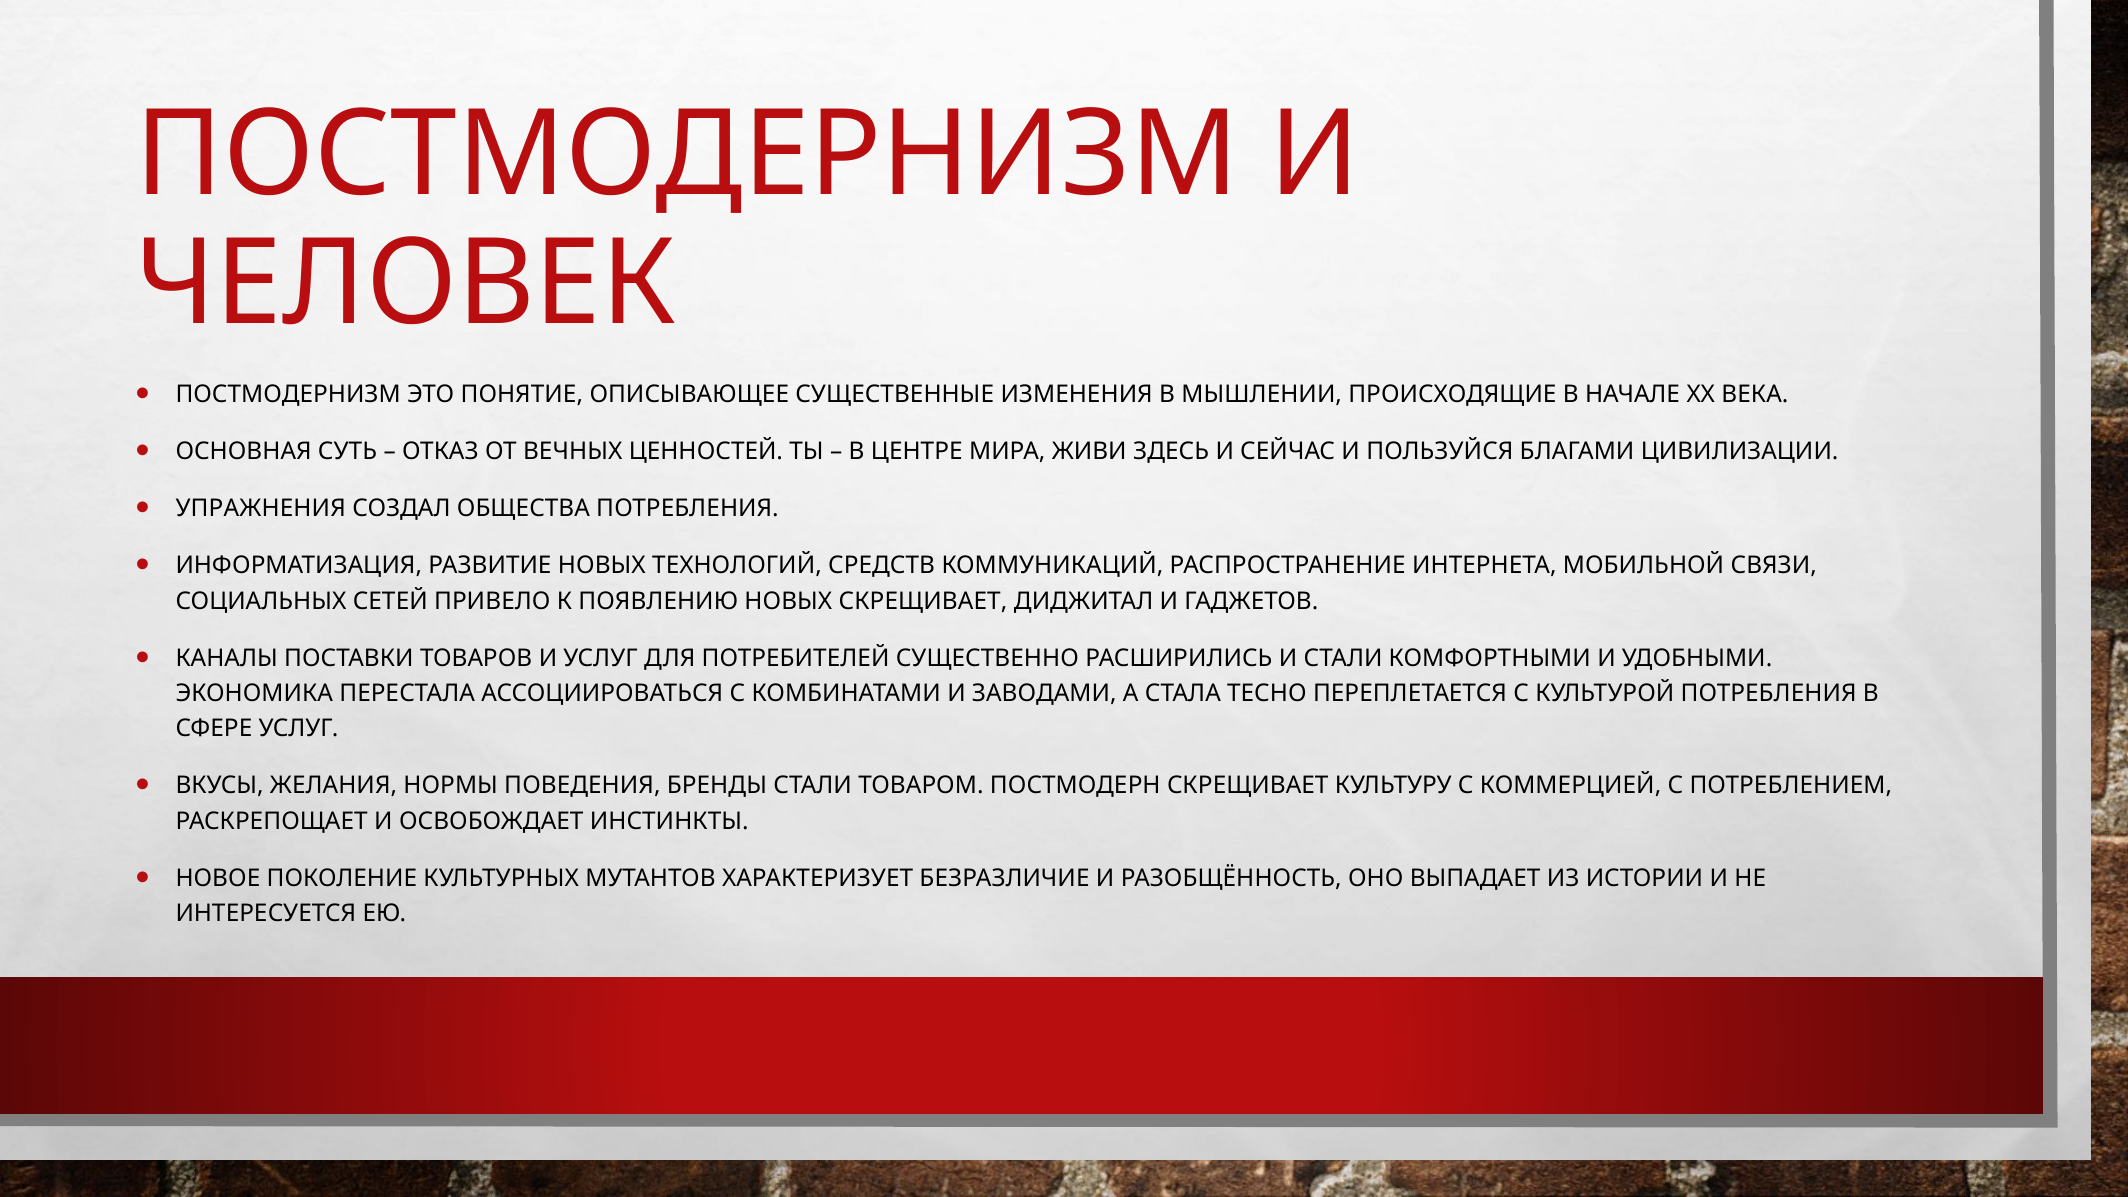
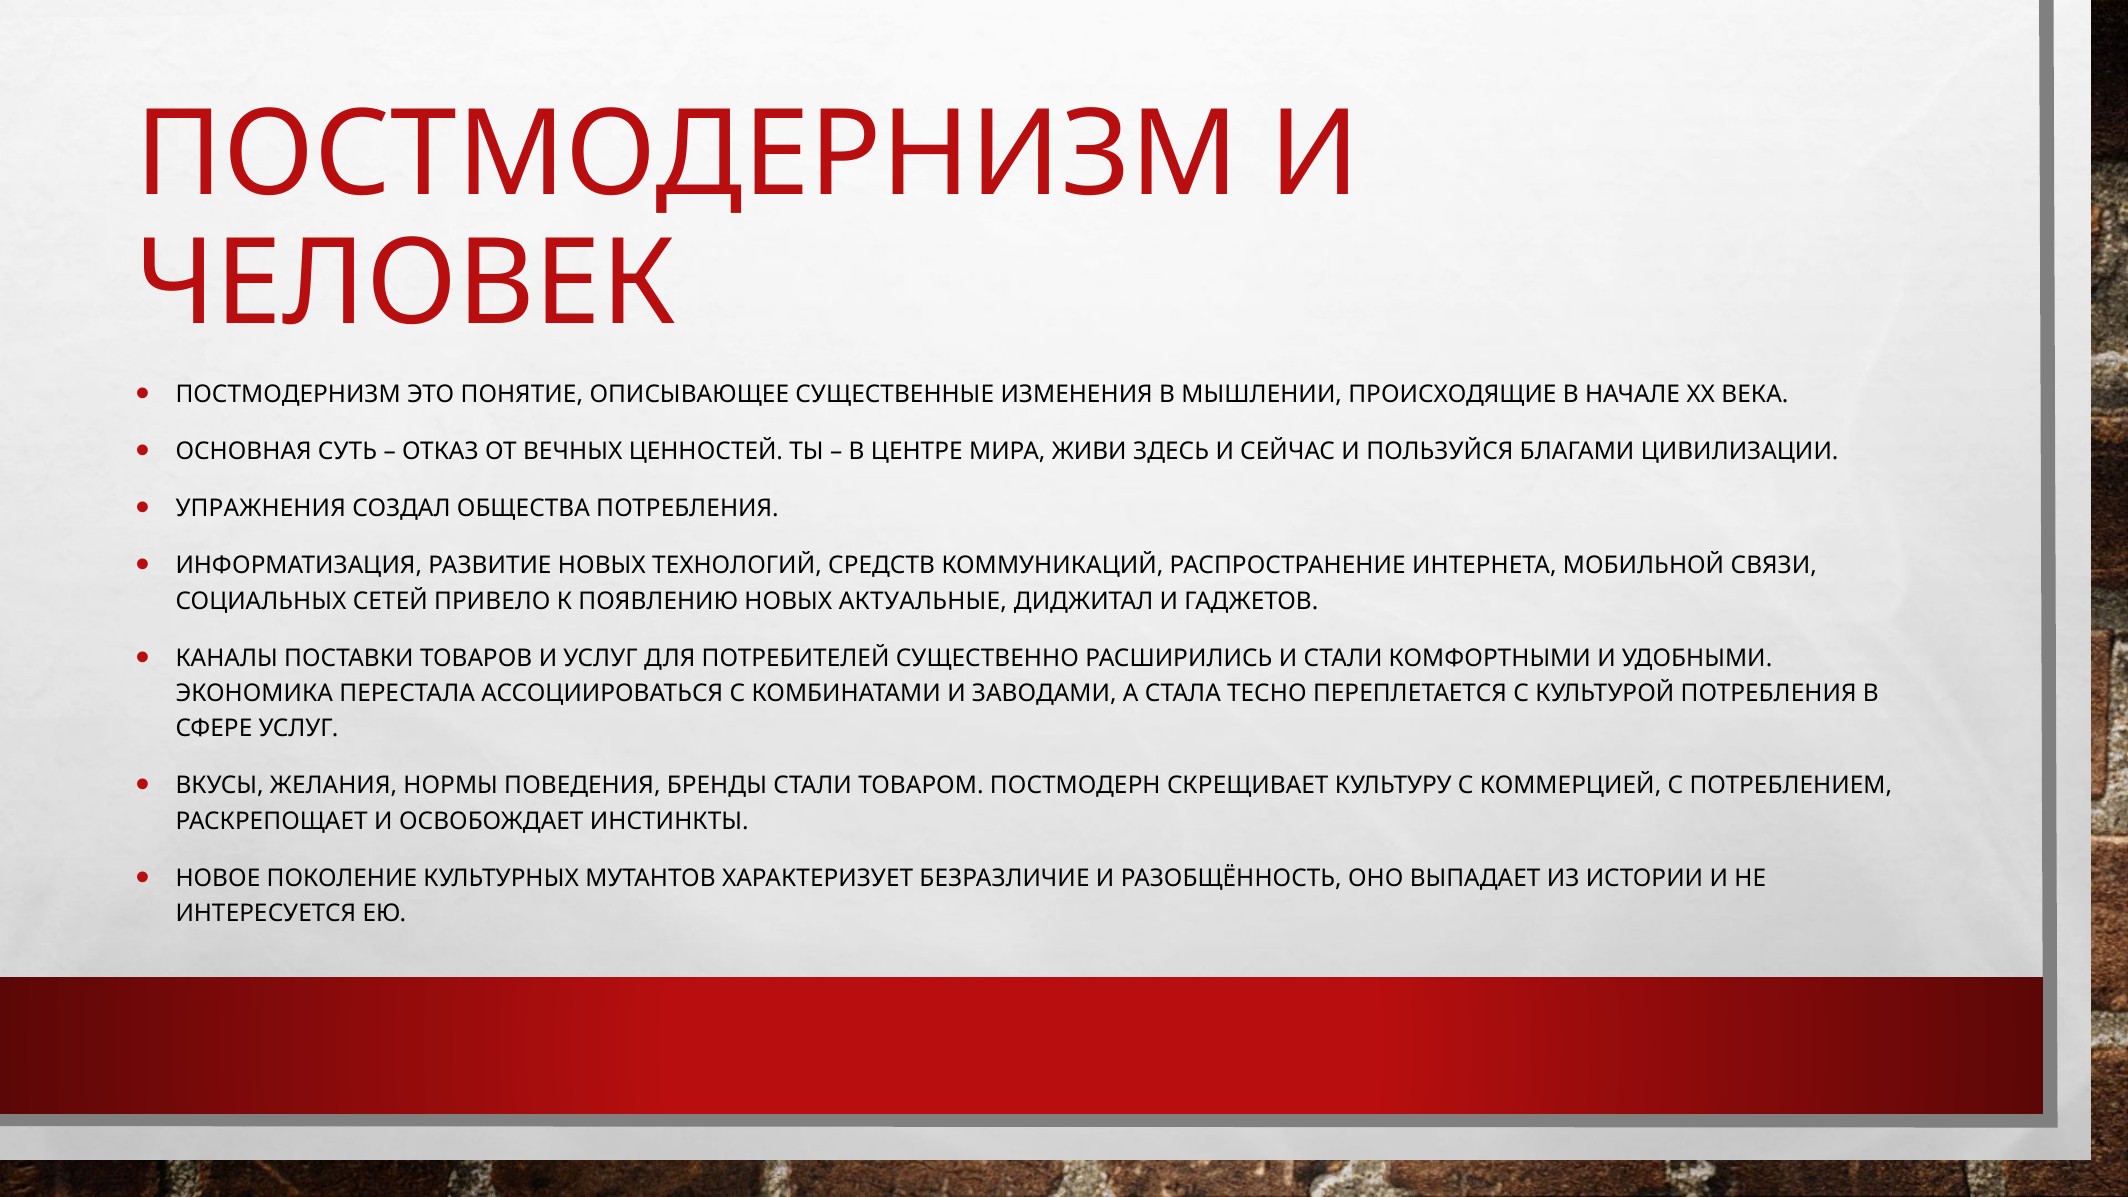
НОВЫХ СКРЕЩИВАЕТ: СКРЕЩИВАЕТ -> АКТУАЛЬНЫЕ
